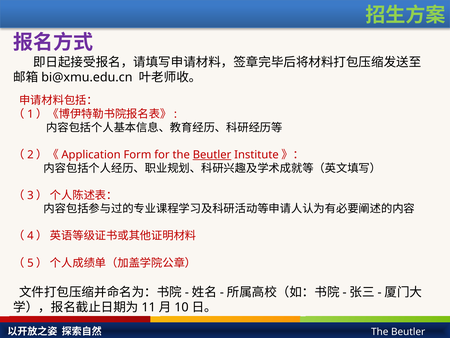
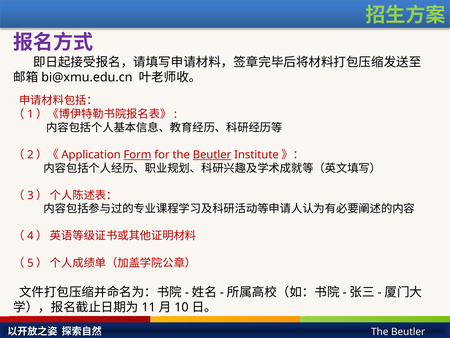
Form underline: none -> present
